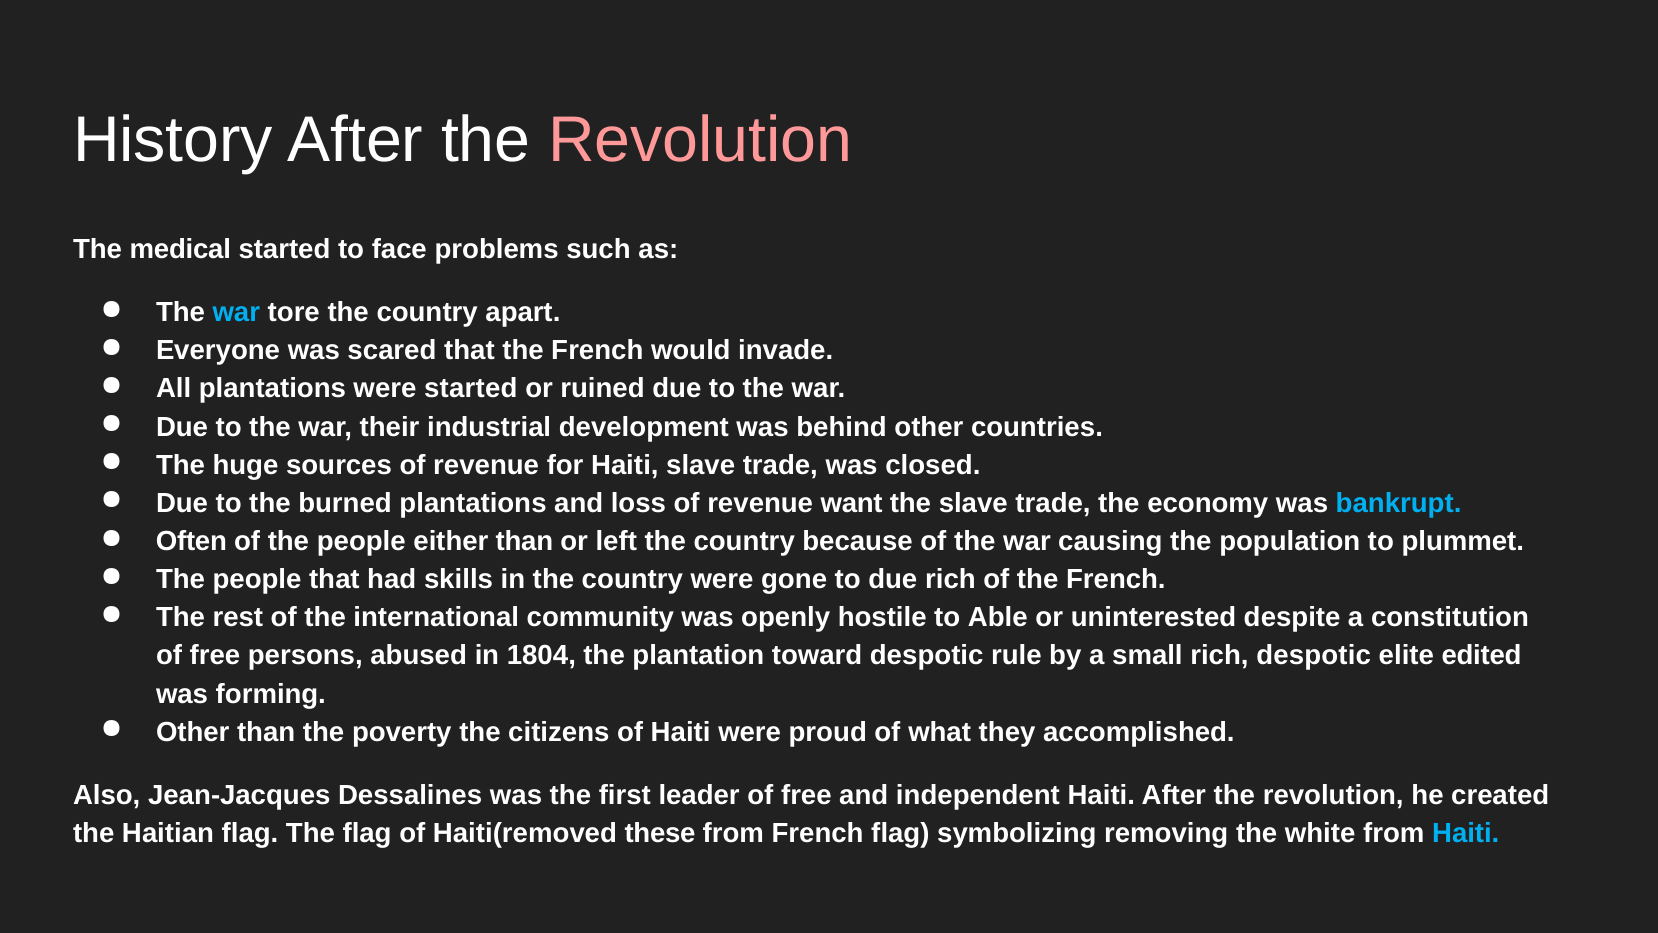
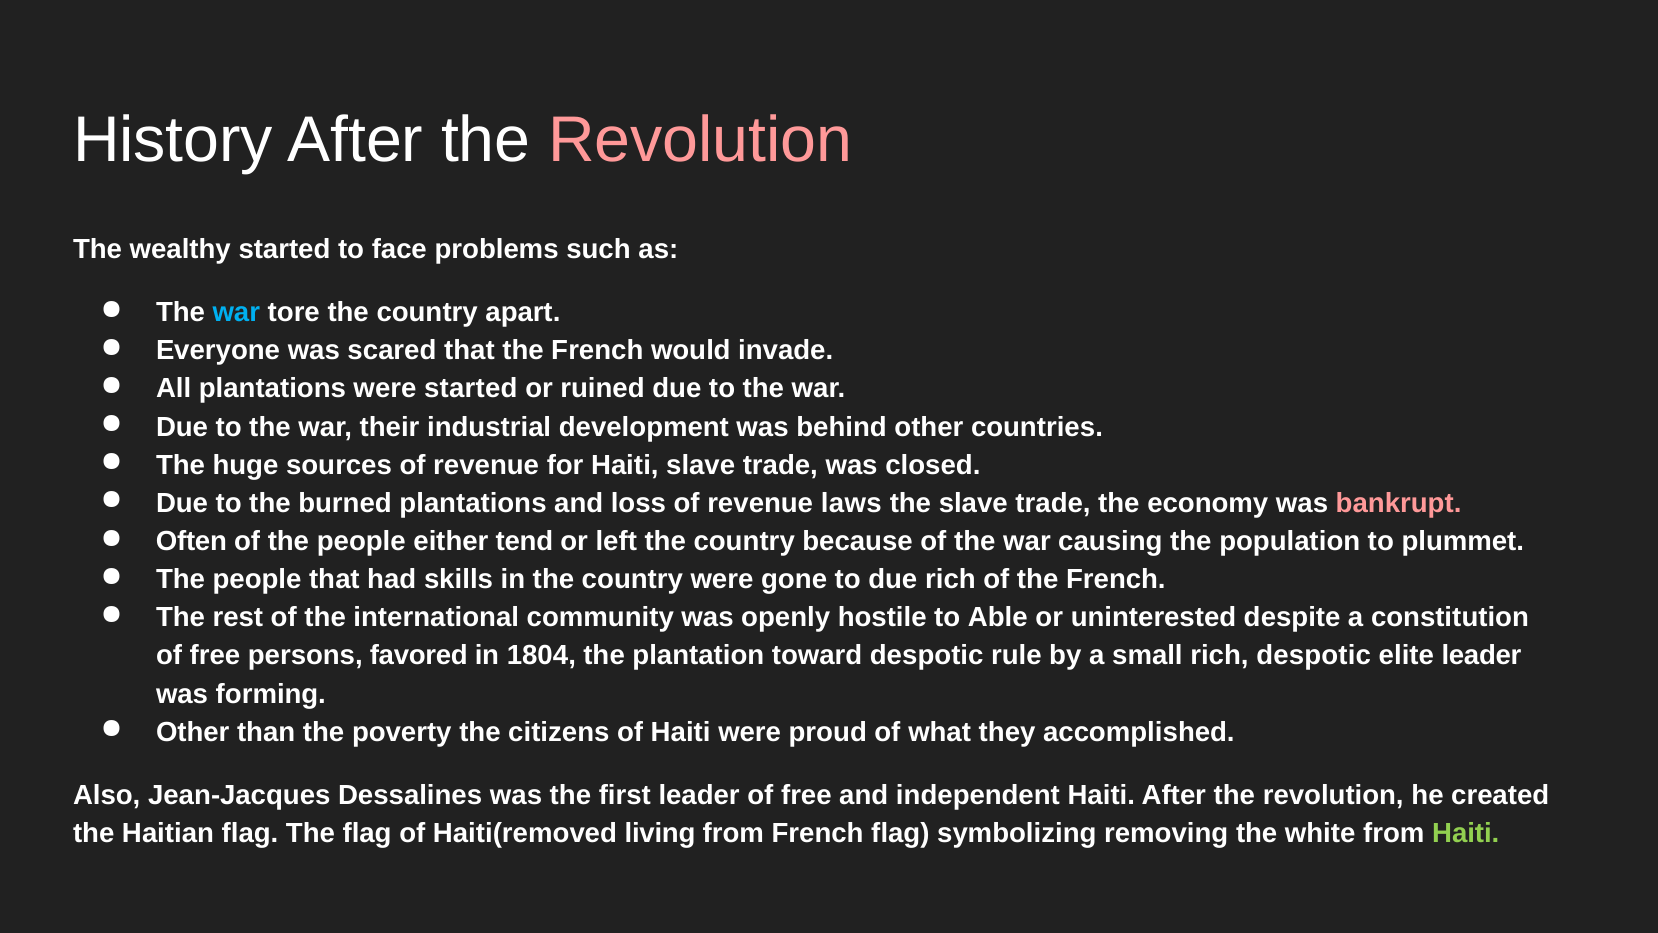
medical: medical -> wealthy
want: want -> laws
bankrupt colour: light blue -> pink
either than: than -> tend
abused: abused -> favored
elite edited: edited -> leader
these: these -> living
Haiti at (1466, 833) colour: light blue -> light green
